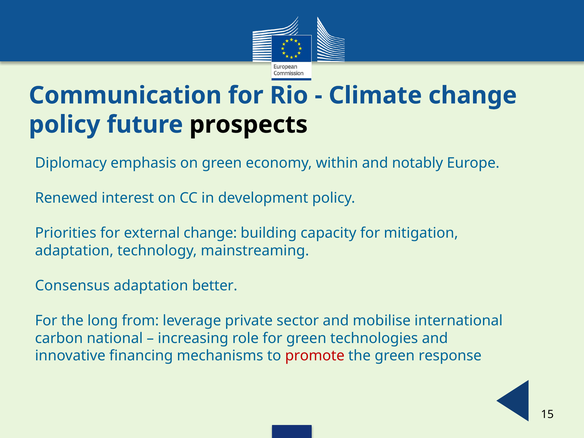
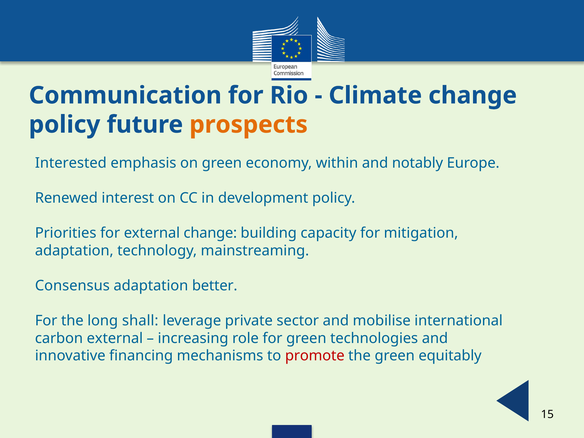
prospects colour: black -> orange
Diplomacy: Diplomacy -> Interested
from: from -> shall
carbon national: national -> external
response: response -> equitably
